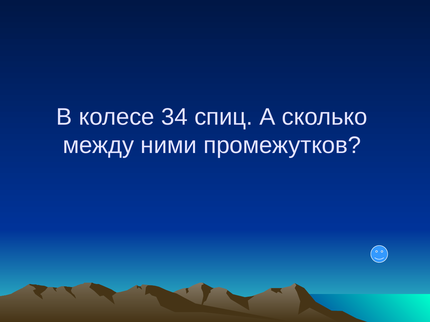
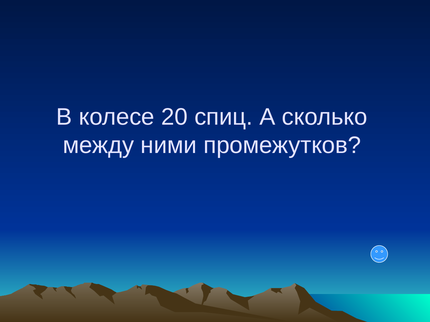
34: 34 -> 20
